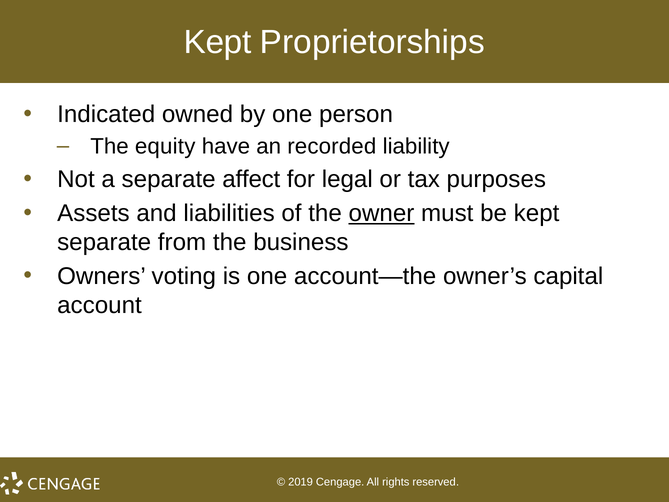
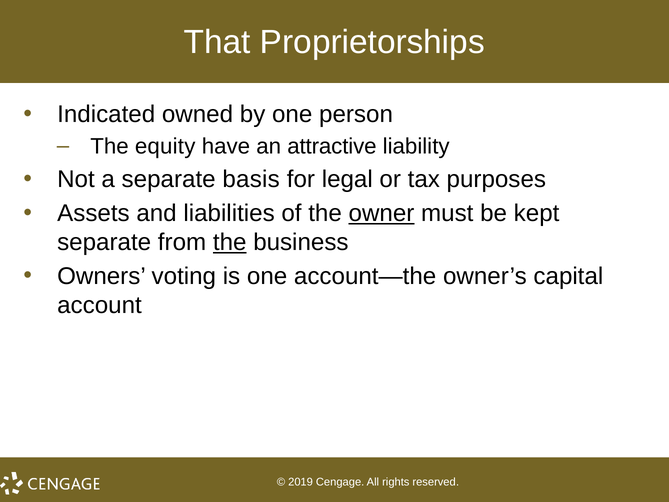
Kept at (218, 42): Kept -> That
recorded: recorded -> attractive
affect: affect -> basis
the at (230, 242) underline: none -> present
